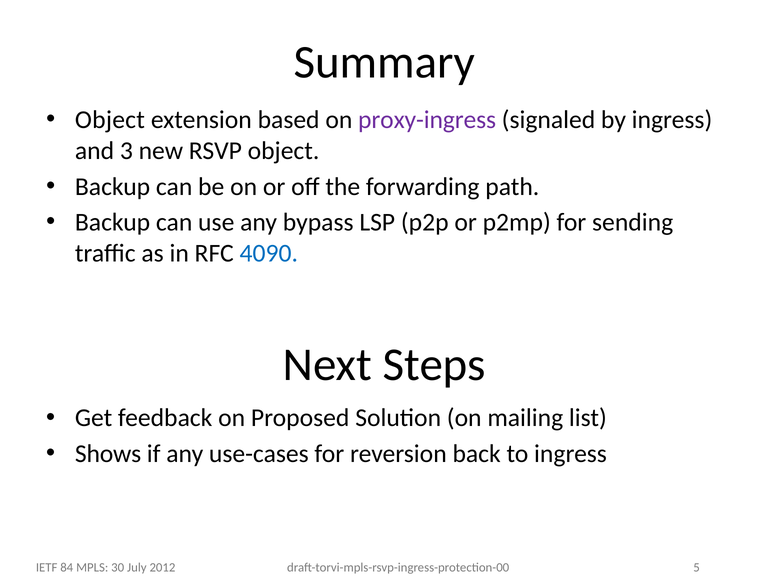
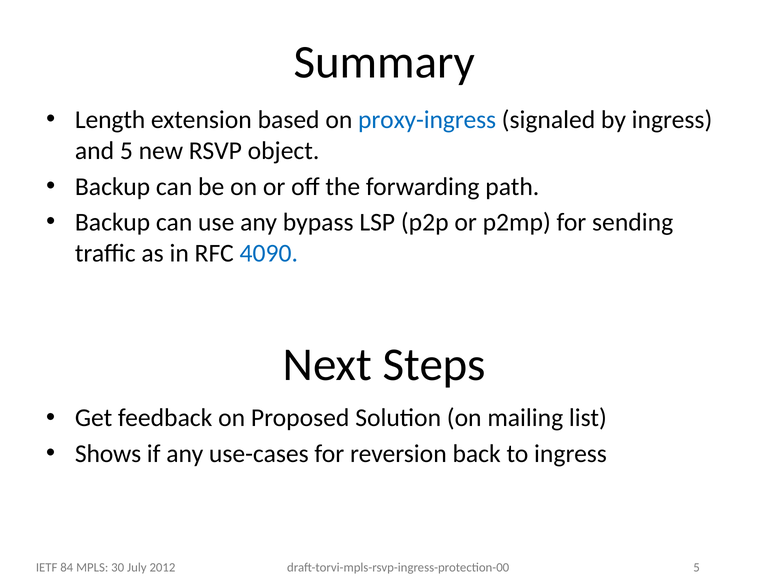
Object at (110, 120): Object -> Length
proxy-ingress colour: purple -> blue
and 3: 3 -> 5
